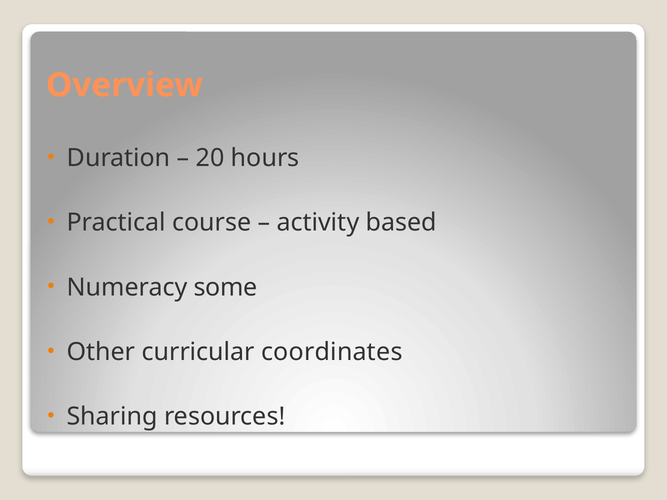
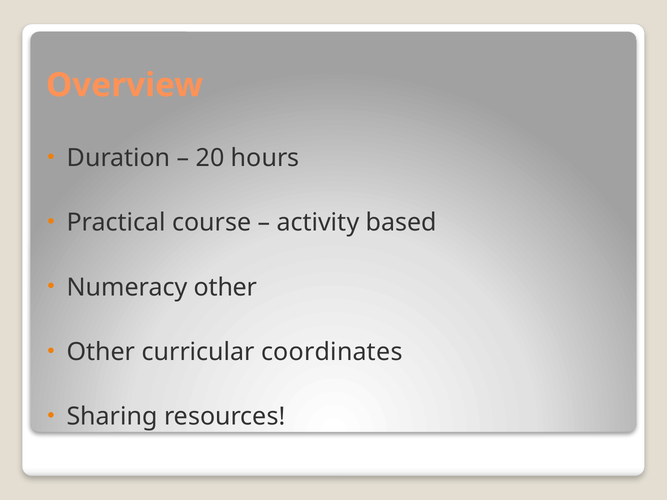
Numeracy some: some -> other
